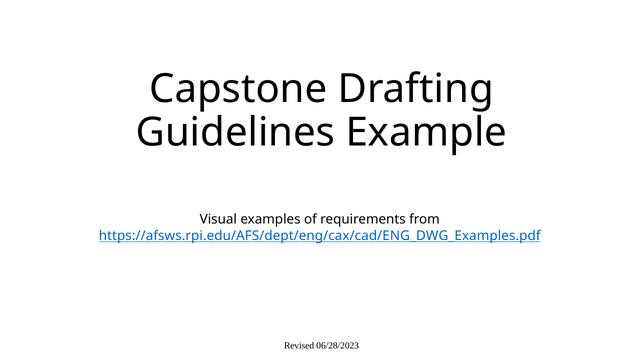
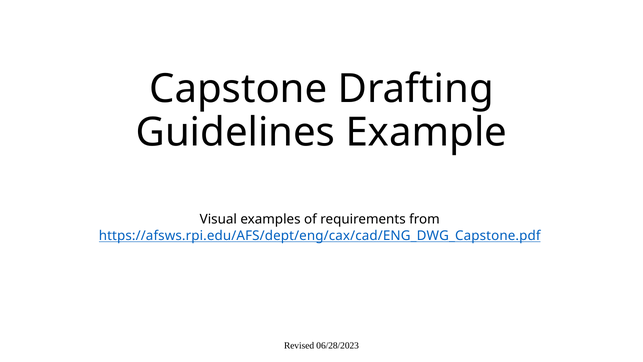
https://afsws.rpi.edu/AFS/dept/eng/cax/cad/ENG_DWG_Examples.pdf: https://afsws.rpi.edu/AFS/dept/eng/cax/cad/ENG_DWG_Examples.pdf -> https://afsws.rpi.edu/AFS/dept/eng/cax/cad/ENG_DWG_Capstone.pdf
